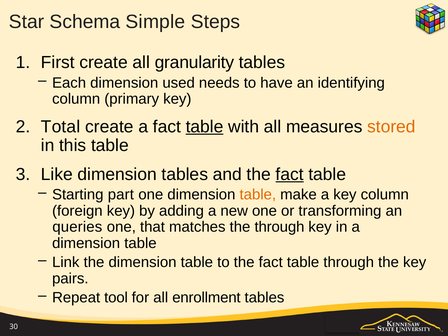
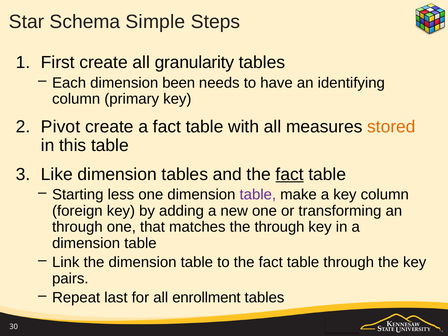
used: used -> been
Total: Total -> Pivot
table at (205, 127) underline: present -> none
part: part -> less
table at (258, 195) colour: orange -> purple
queries at (77, 227): queries -> through
tool: tool -> last
